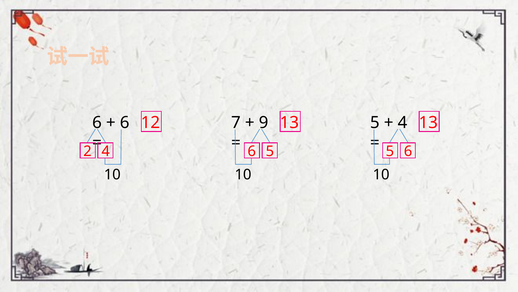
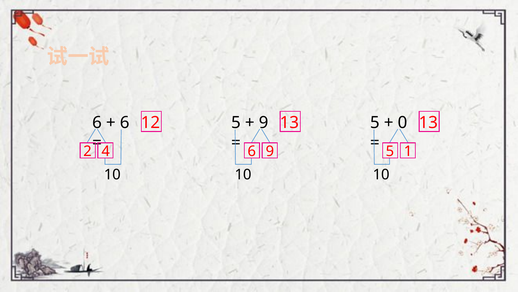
12 7: 7 -> 5
4 at (402, 122): 4 -> 0
6 5: 5 -> 9
5 6: 6 -> 1
